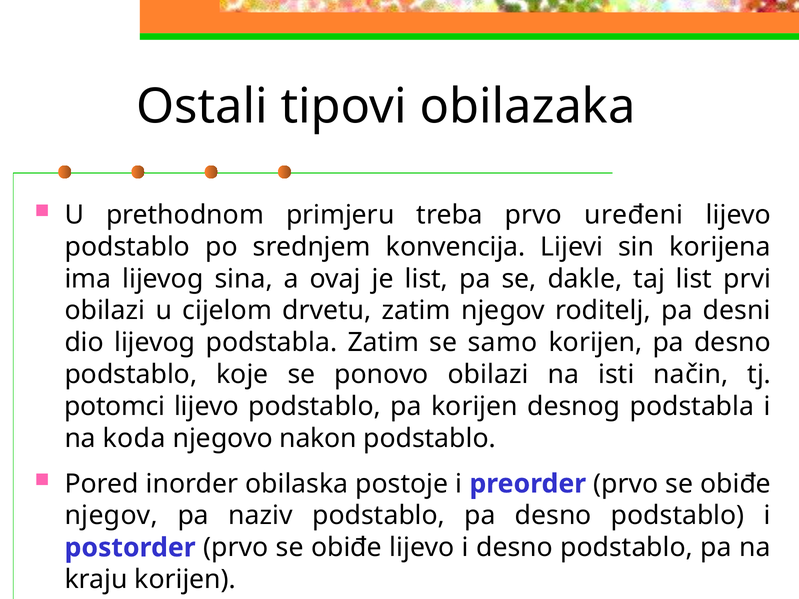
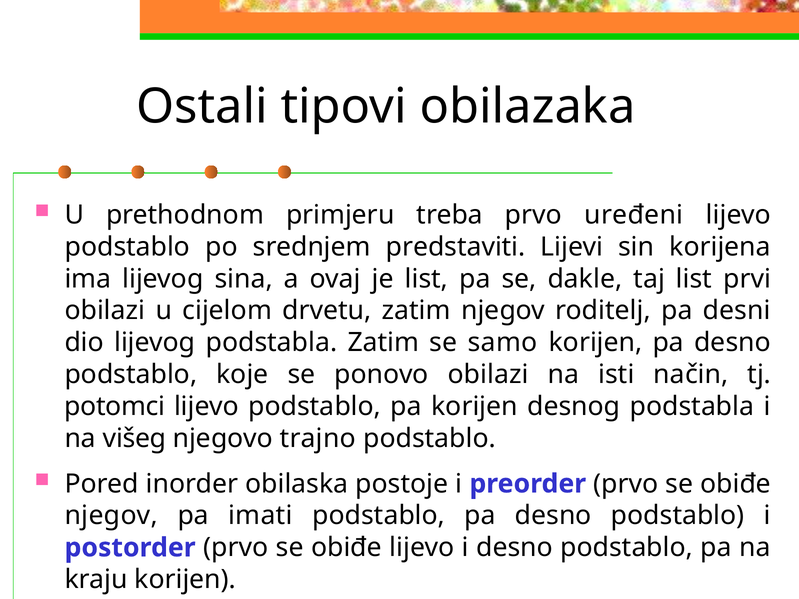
konvencija: konvencija -> predstaviti
koda: koda -> višeg
nakon: nakon -> trajno
naziv: naziv -> imati
